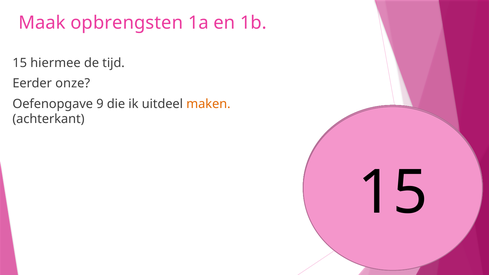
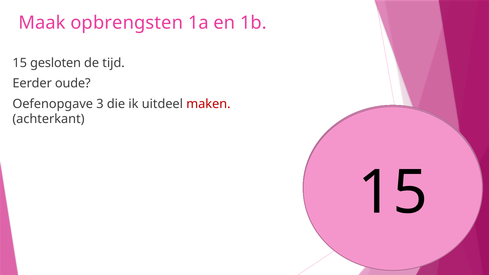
hiermee: hiermee -> gesloten
onze: onze -> oude
9: 9 -> 3
maken colour: orange -> red
